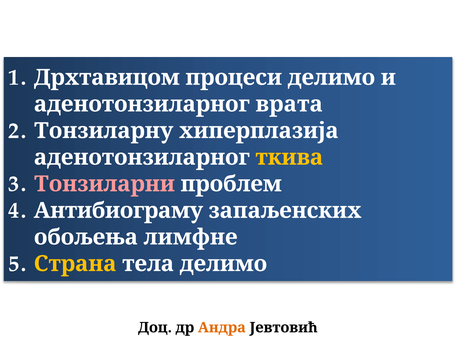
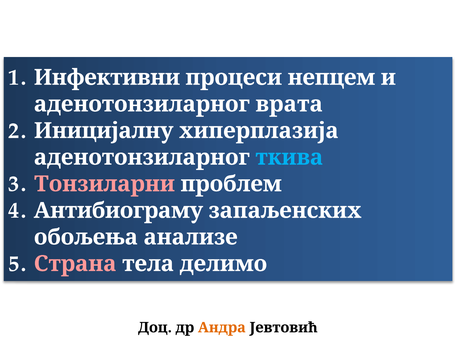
Дрхтавицом: Дрхтавицом -> Инфективни
процеси делимо: делимо -> непцем
Тонзиларну: Тонзиларну -> Иницијалну
ткива colour: yellow -> light blue
лимфне: лимфне -> анализе
Страна colour: yellow -> pink
